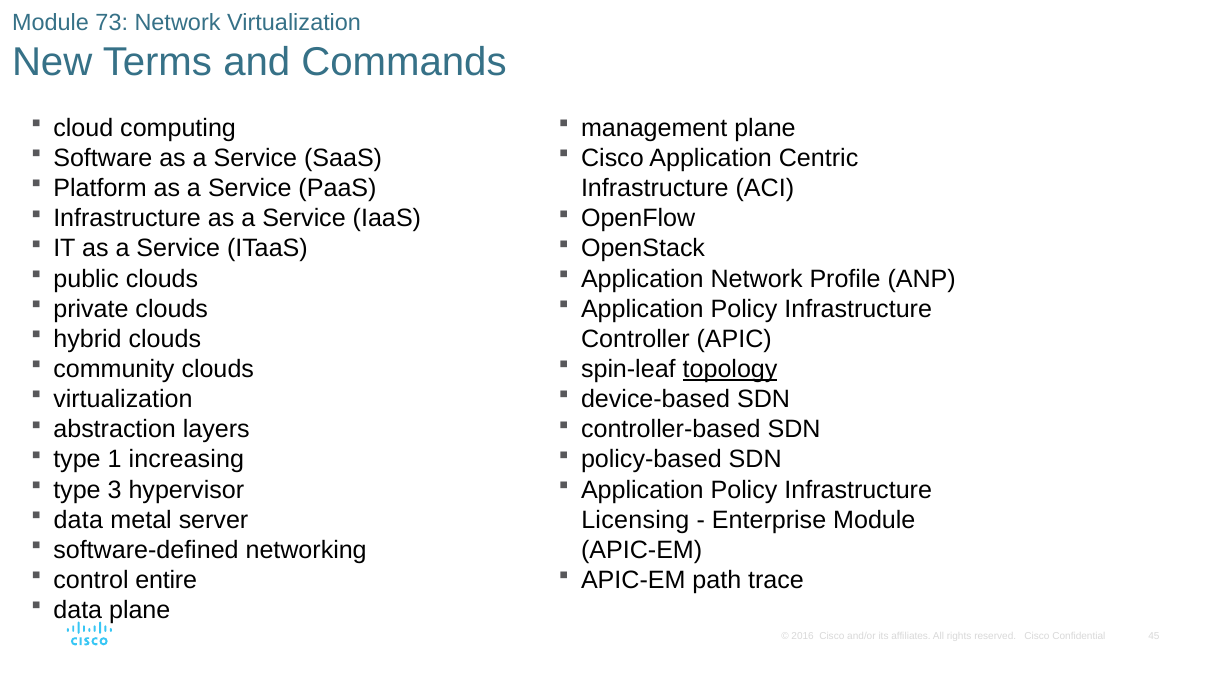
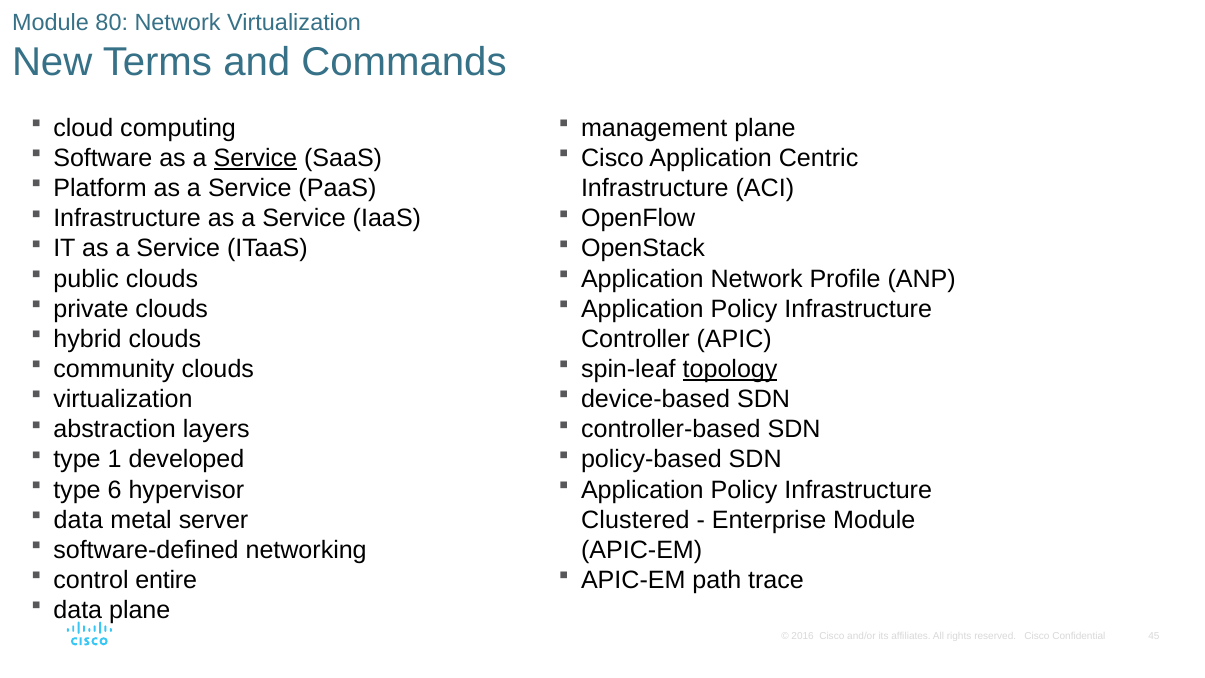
73: 73 -> 80
Service at (255, 158) underline: none -> present
increasing: increasing -> developed
3: 3 -> 6
Licensing: Licensing -> Clustered
